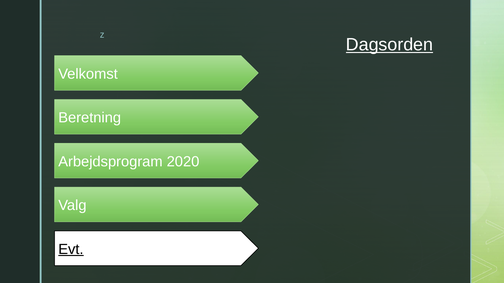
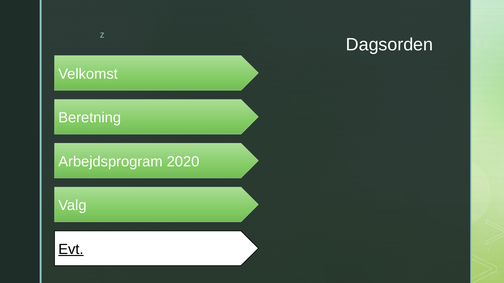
Dagsorden underline: present -> none
